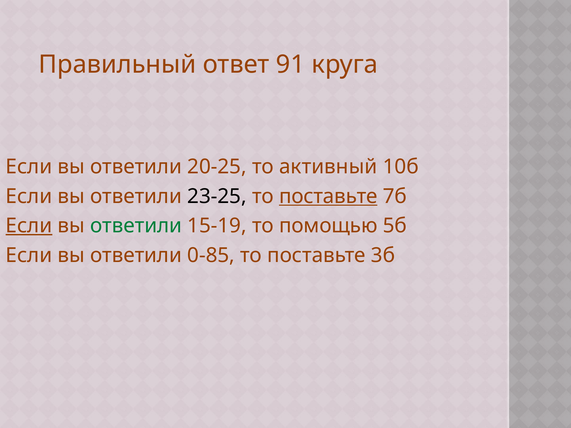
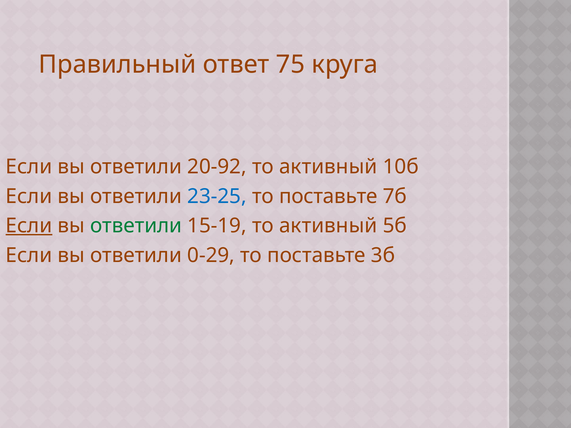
91: 91 -> 75
20-25: 20-25 -> 20-92
23-25 colour: black -> blue
поставьте at (328, 196) underline: present -> none
15-19 то помощью: помощью -> активный
0-85: 0-85 -> 0-29
